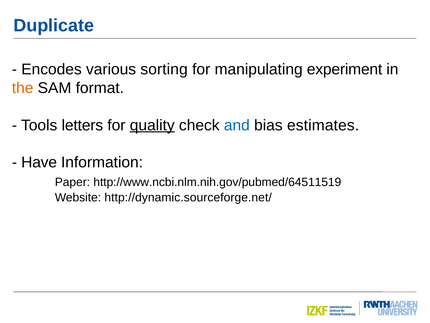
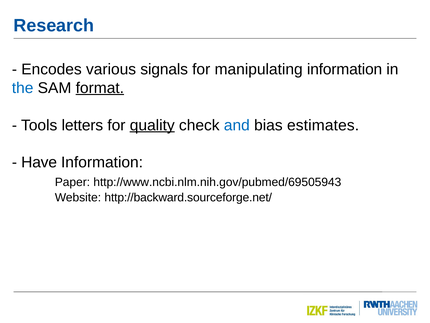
Duplicate: Duplicate -> Research
sorting: sorting -> signals
manipulating experiment: experiment -> information
the colour: orange -> blue
format underline: none -> present
http://www.ncbi.nlm.nih.gov/pubmed/64511519: http://www.ncbi.nlm.nih.gov/pubmed/64511519 -> http://www.ncbi.nlm.nih.gov/pubmed/69505943
http://dynamic.sourceforge.net/: http://dynamic.sourceforge.net/ -> http://backward.sourceforge.net/
